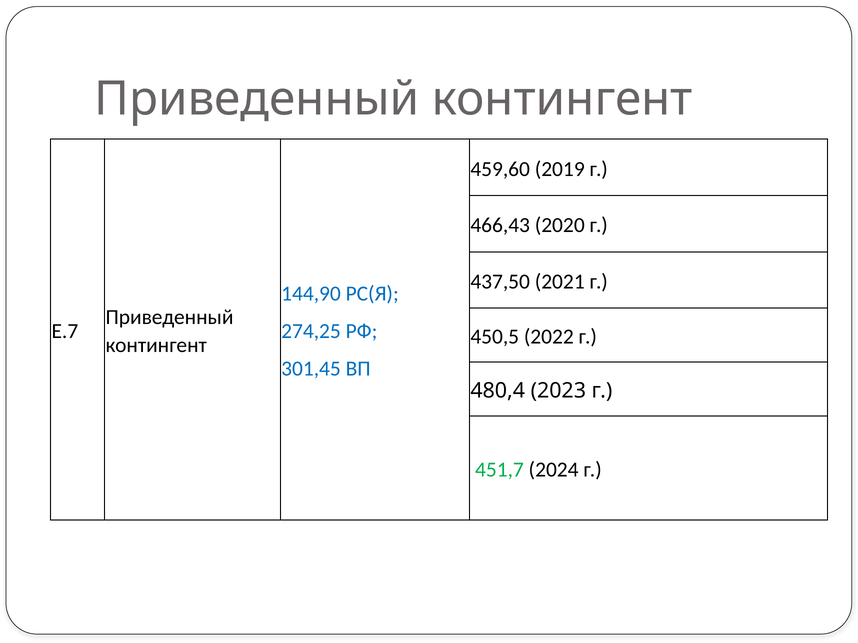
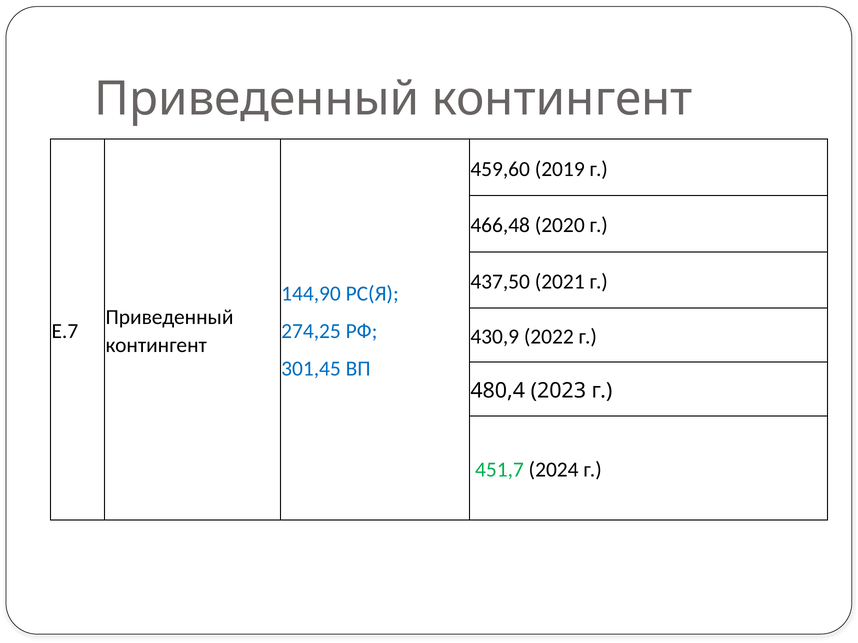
466,43: 466,43 -> 466,48
450,5: 450,5 -> 430,9
